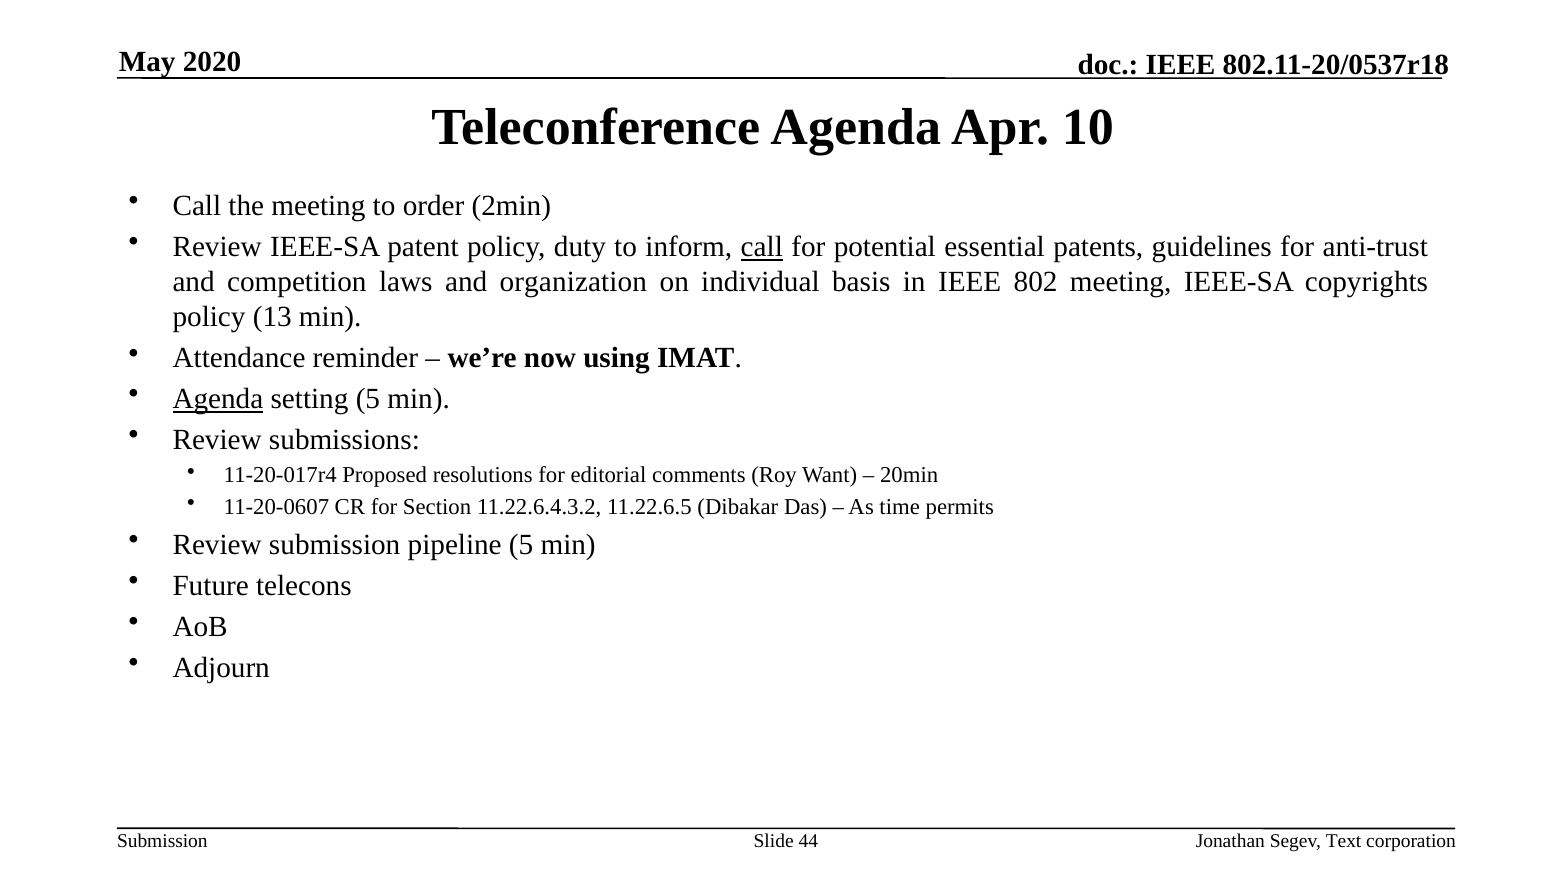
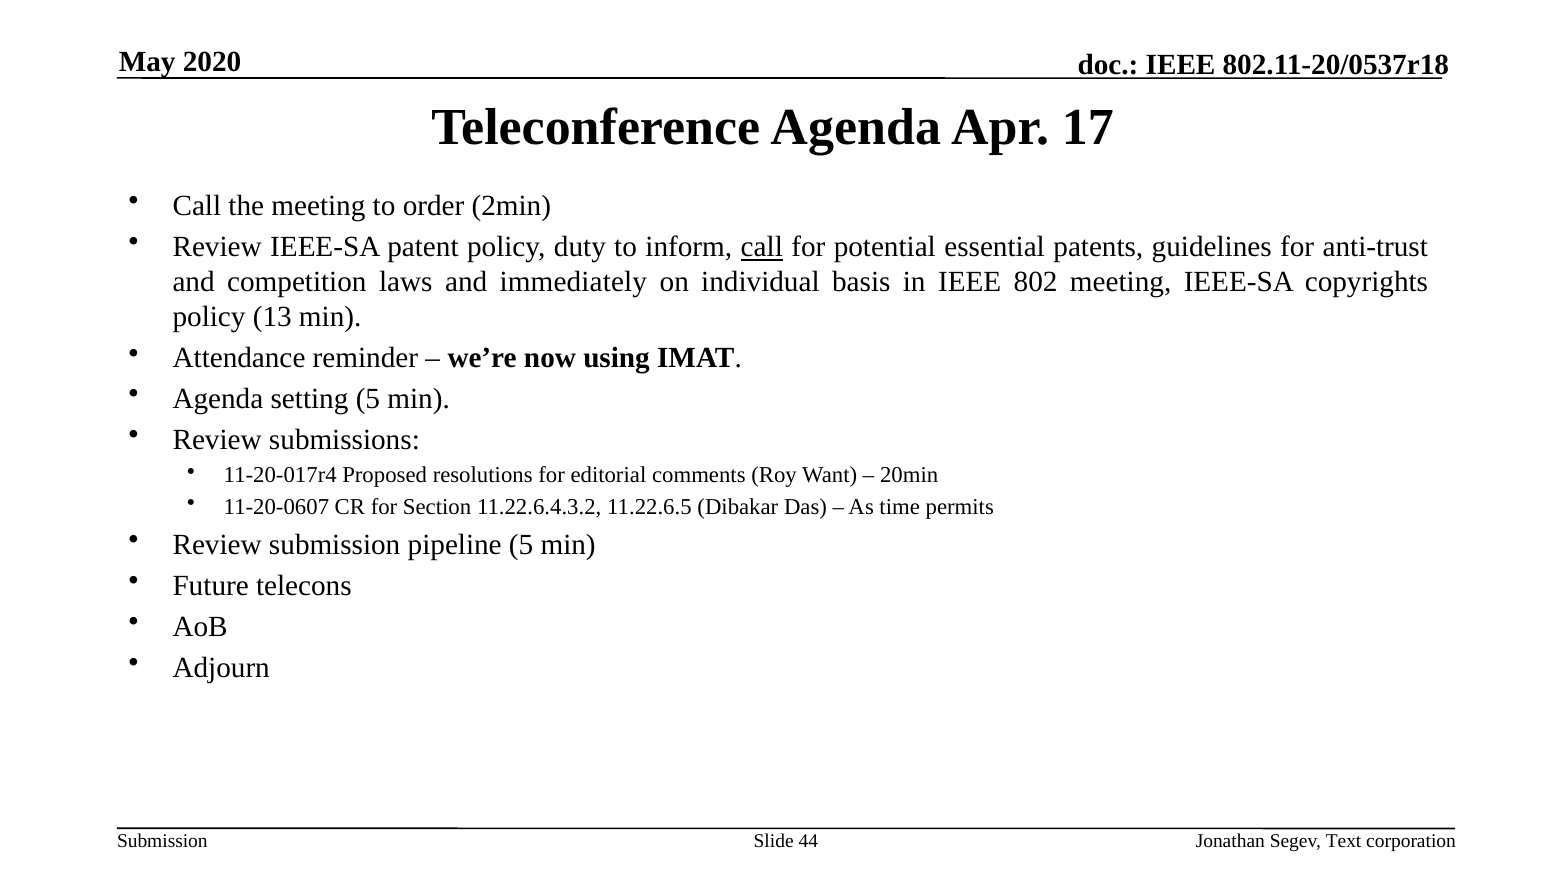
10: 10 -> 17
organization: organization -> immediately
Agenda at (218, 399) underline: present -> none
